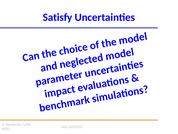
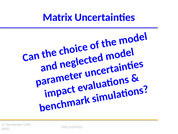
Satisfy: Satisfy -> Matrix
